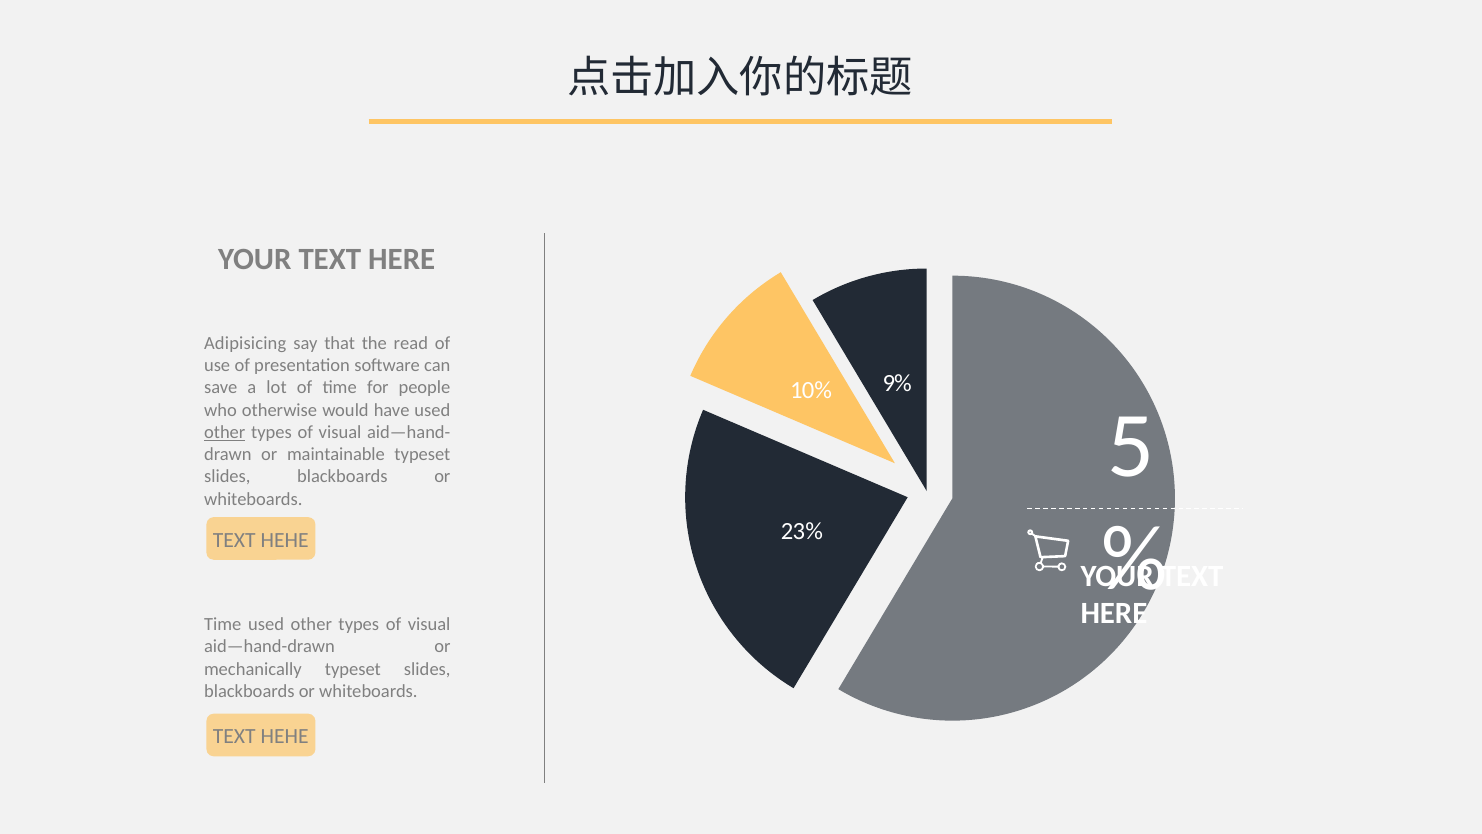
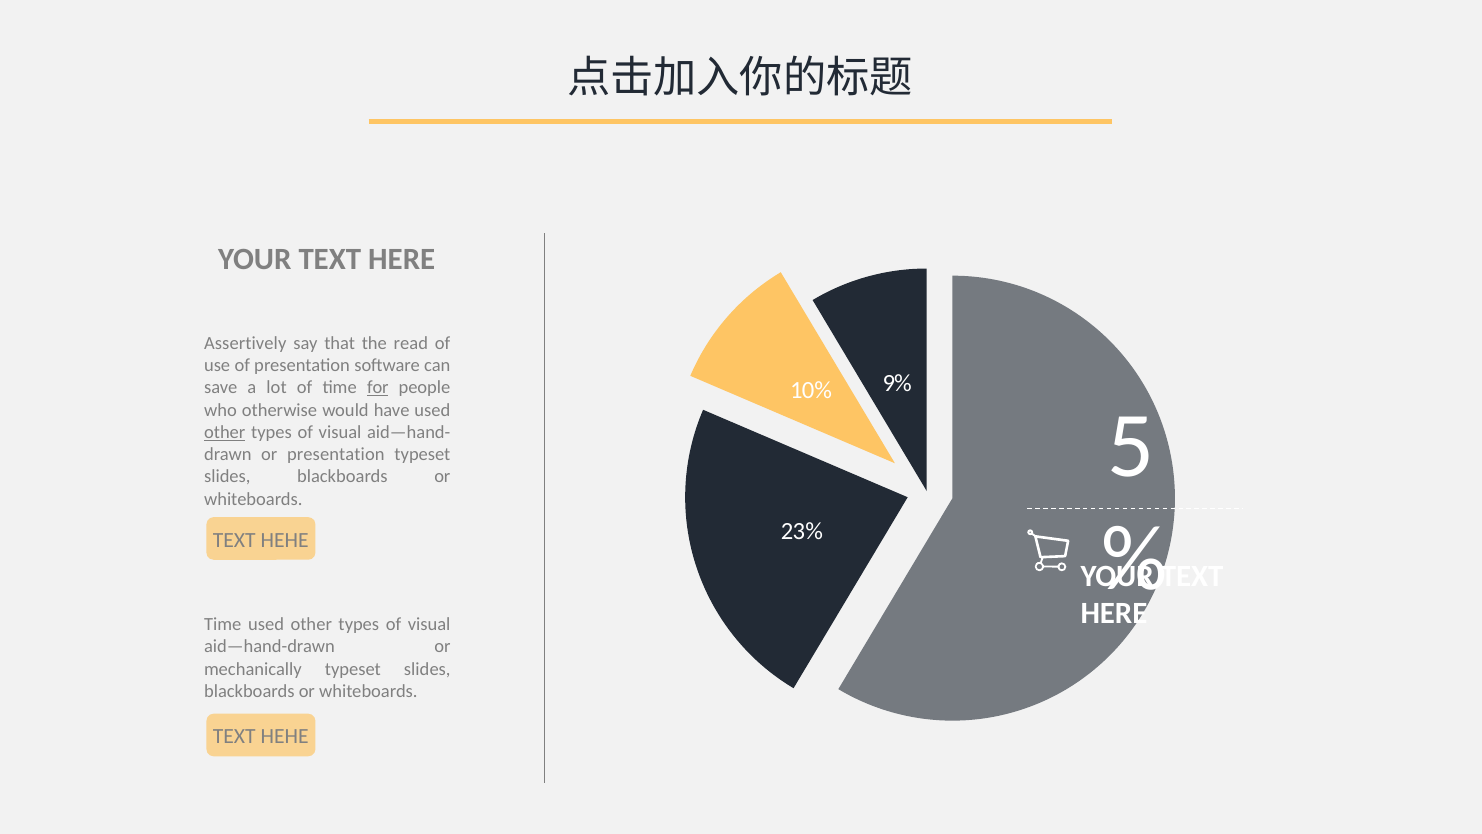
Adipisicing: Adipisicing -> Assertively
for underline: none -> present
or maintainable: maintainable -> presentation
